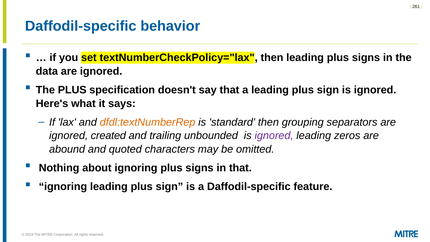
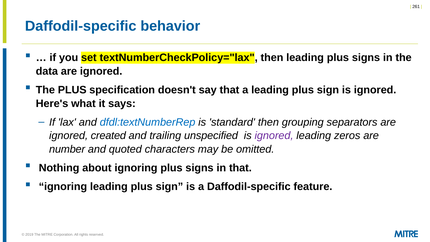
dfdl:textNumberRep colour: orange -> blue
unbounded: unbounded -> unspecified
abound: abound -> number
